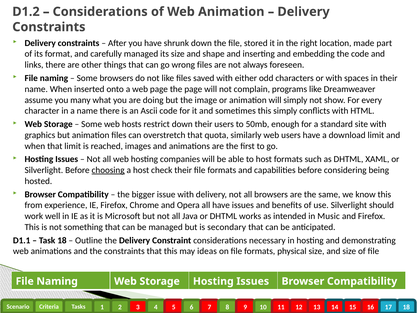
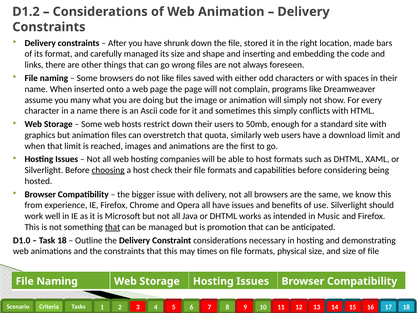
part: part -> bars
that at (113, 227) underline: none -> present
secondary: secondary -> promotion
D1.1: D1.1 -> D1.0
ideas: ideas -> times
